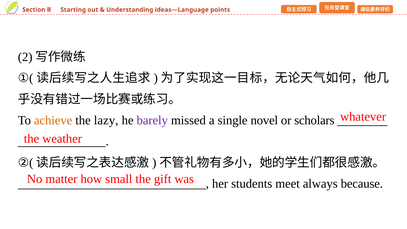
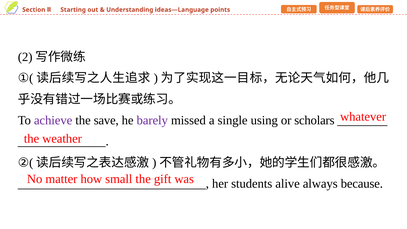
achieve colour: orange -> purple
lazy: lazy -> save
novel: novel -> using
meet: meet -> alive
